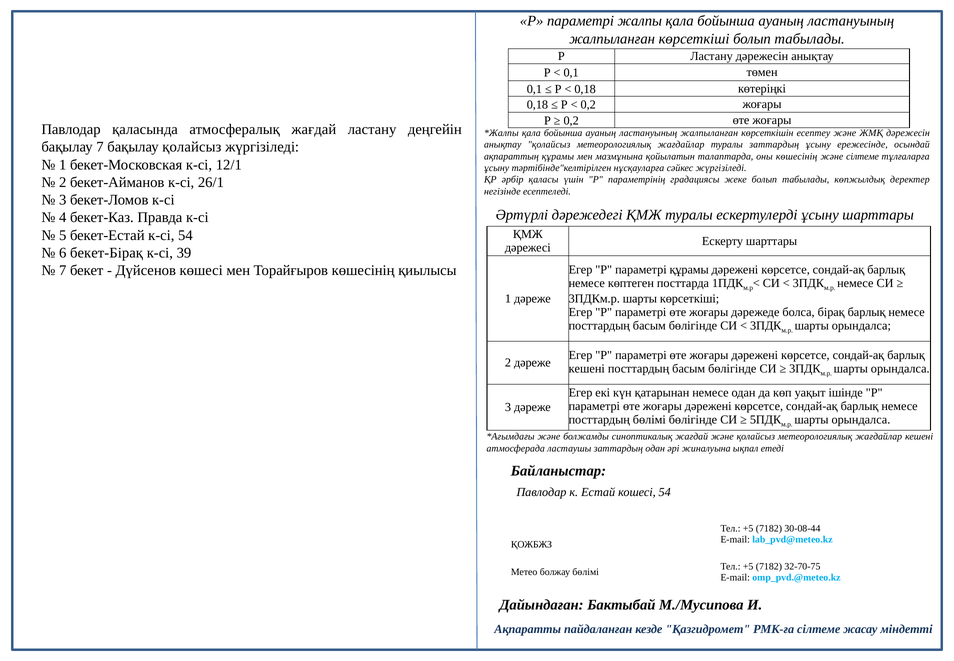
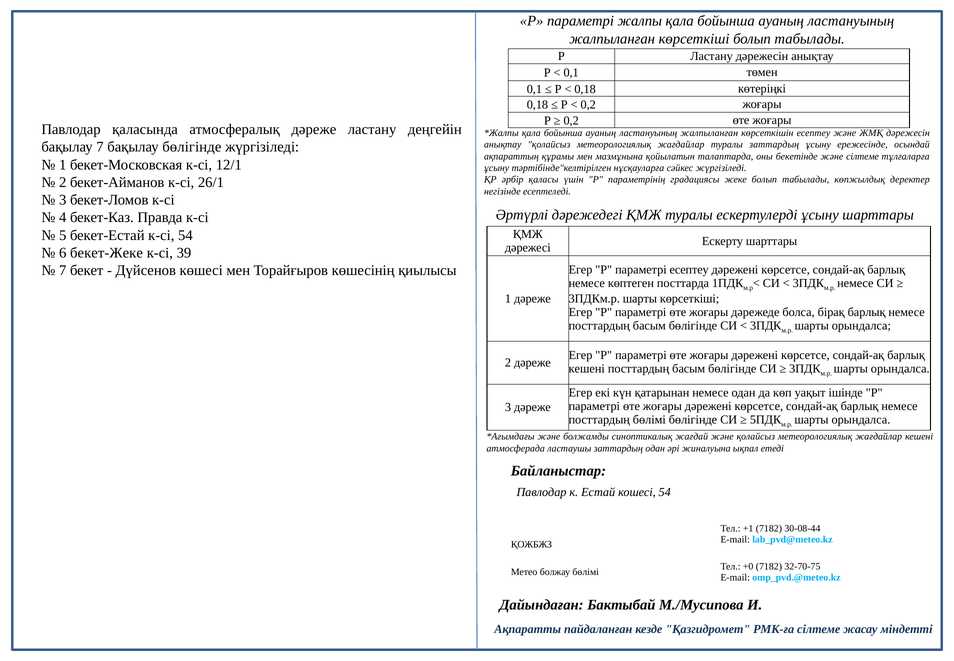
атмосфералық жағдай: жағдай -> дәреже
бақылау қолайсыз: қолайсыз -> бөлігінде
оны көшесінің: көшесінің -> бекетінде
бекет-Бірақ: бекет-Бірақ -> бекет-Жеке
параметрі құрамы: құрамы -> есептеу
+5 at (748, 528): +5 -> +1
+5 at (748, 566): +5 -> +0
